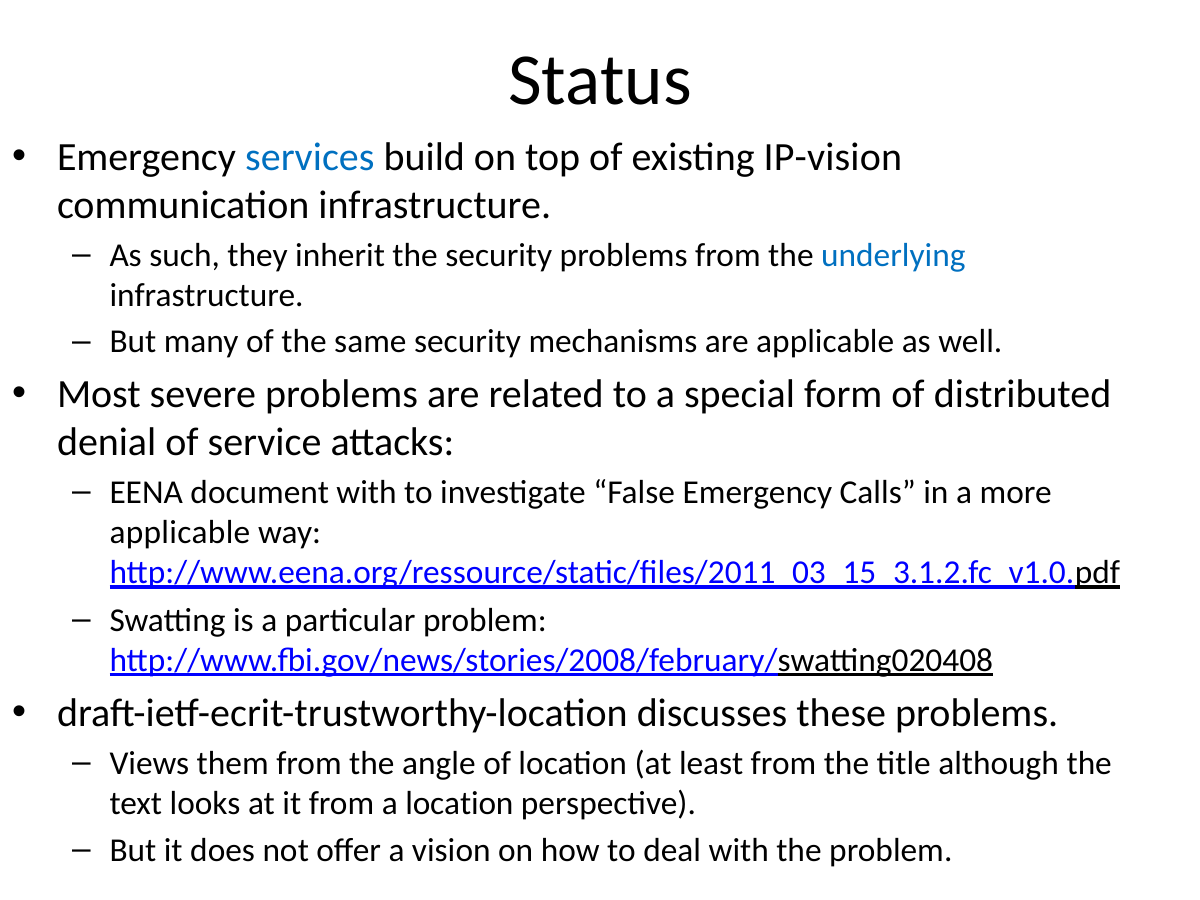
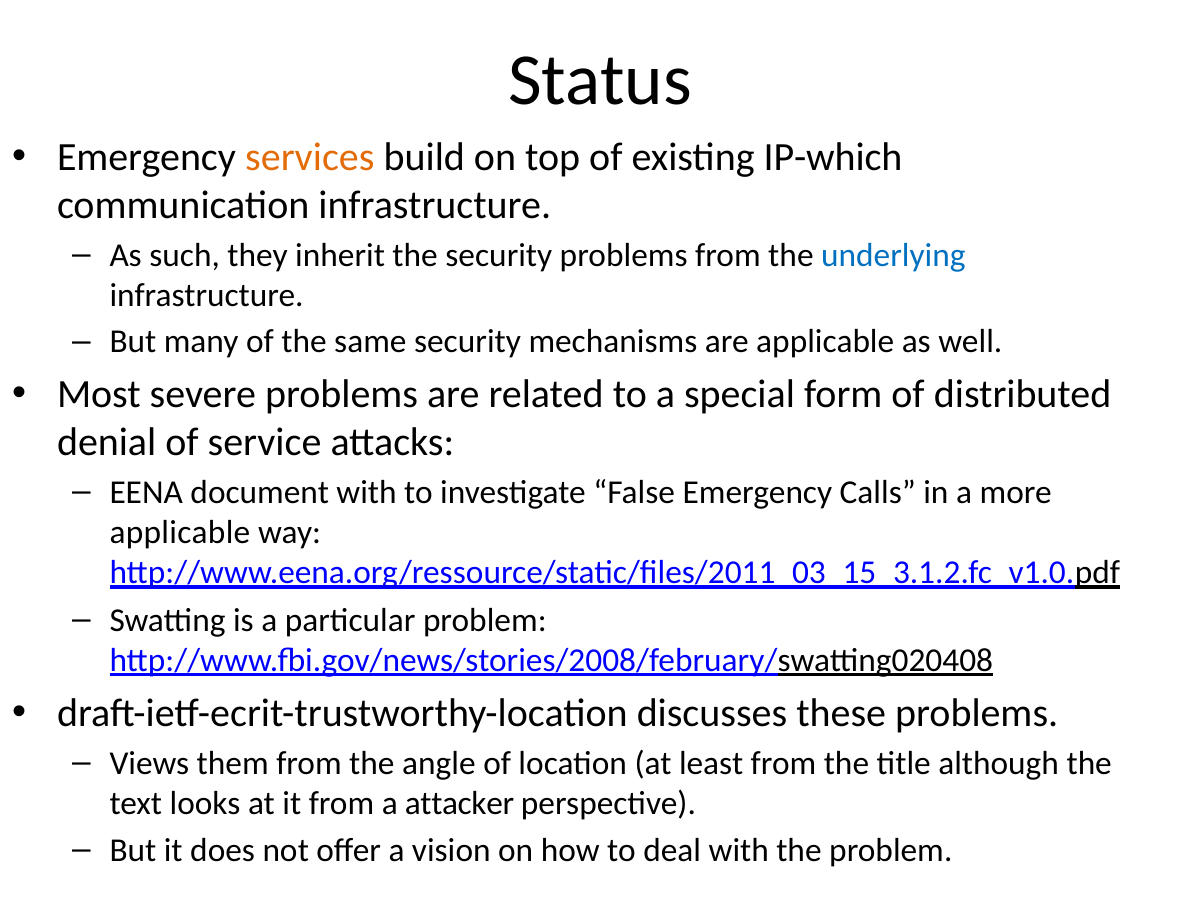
services colour: blue -> orange
IP-vision: IP-vision -> IP-which
a location: location -> attacker
